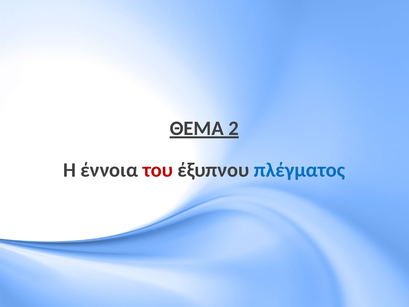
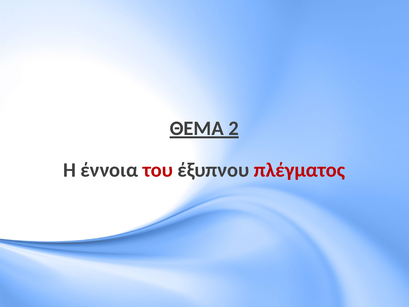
πλέγματος colour: blue -> red
